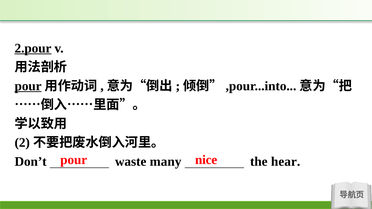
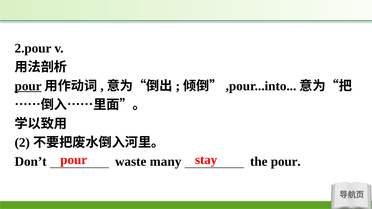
2.pour underline: present -> none
nice: nice -> stay
the hear: hear -> pour
